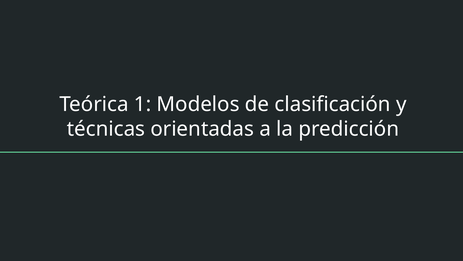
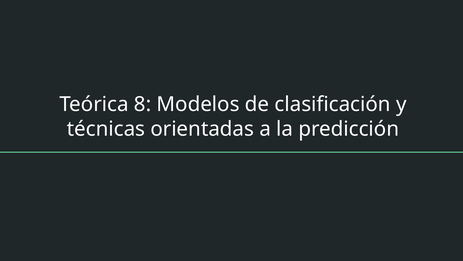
1: 1 -> 8
